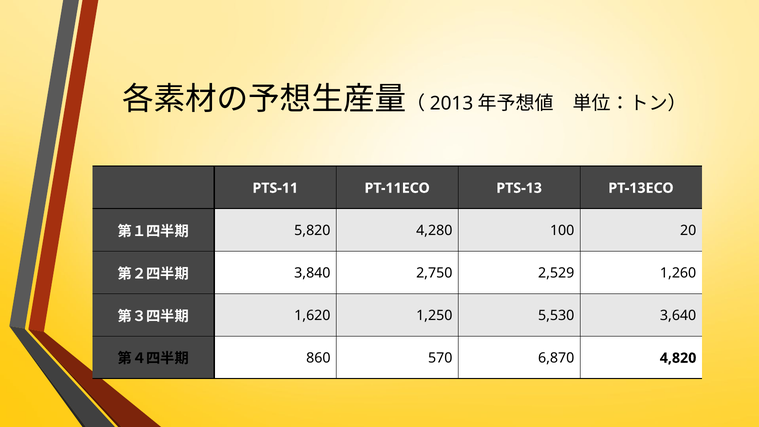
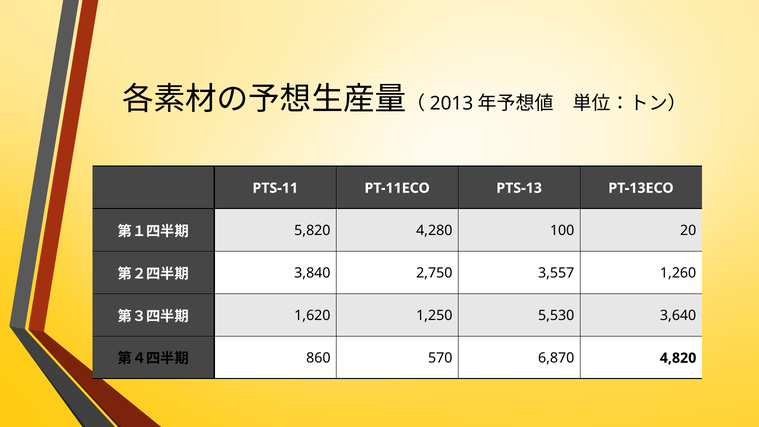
2,529: 2,529 -> 3,557
